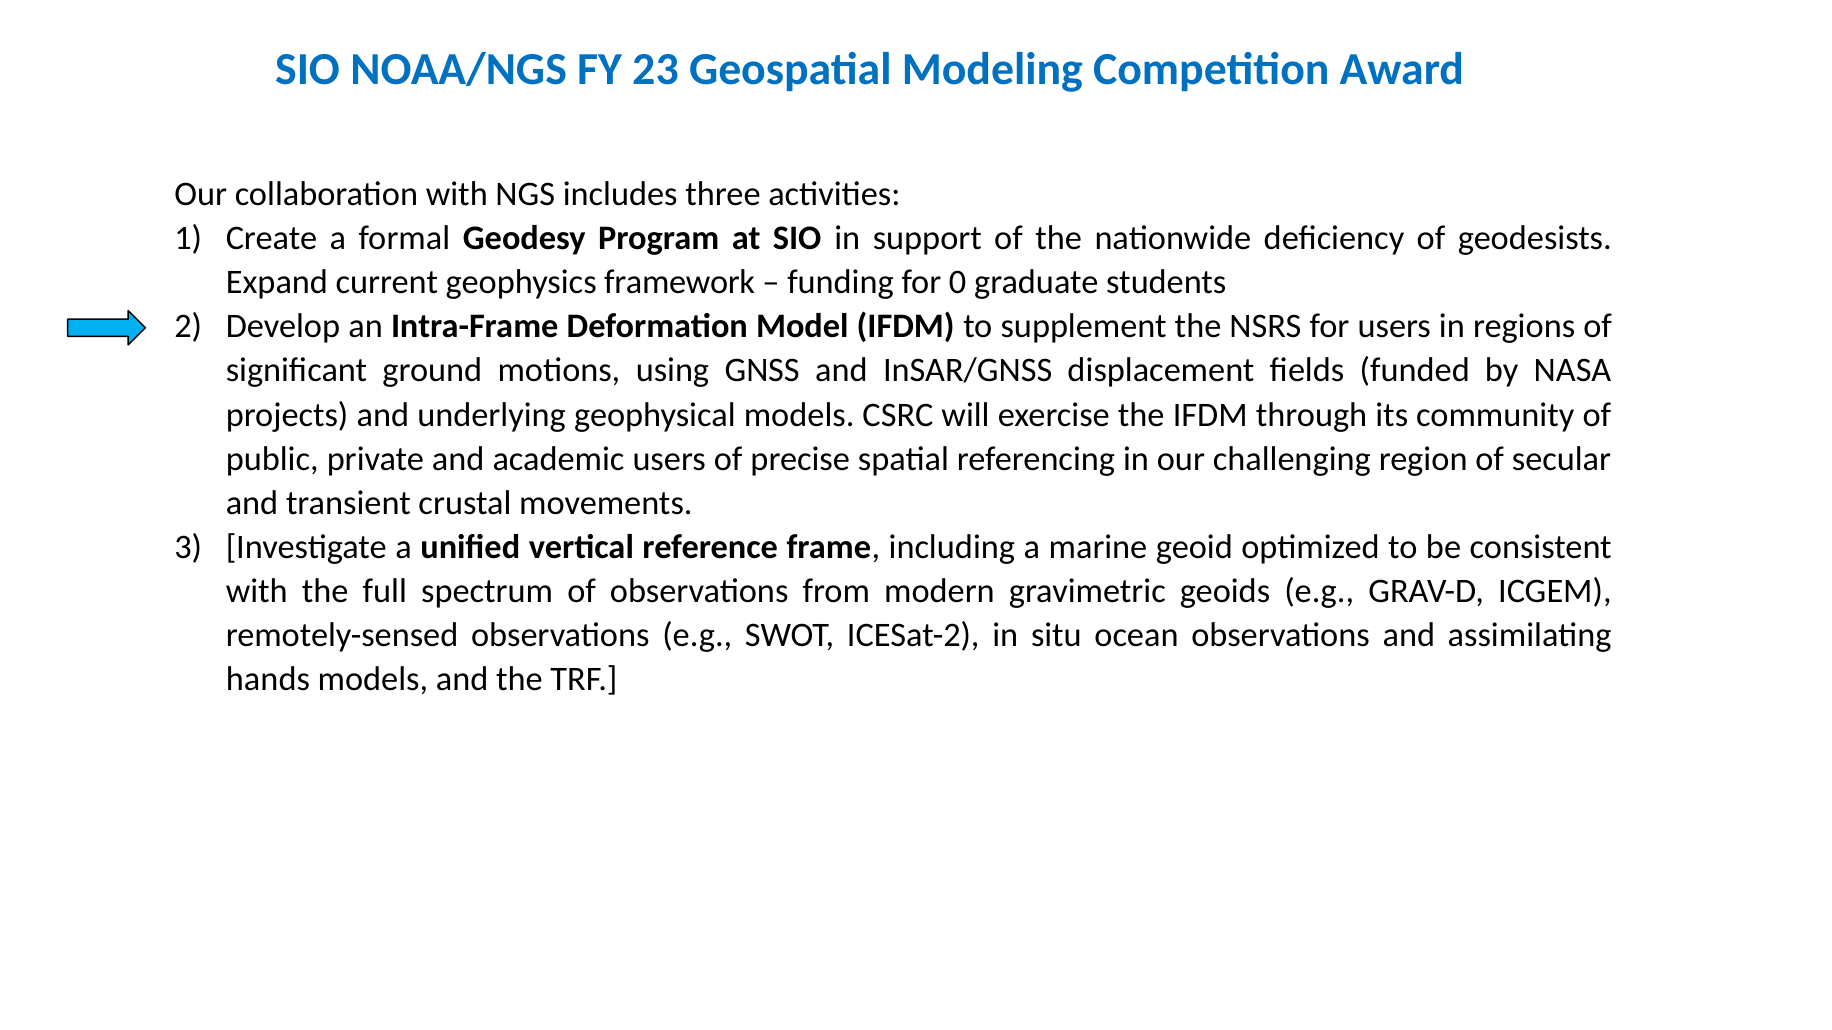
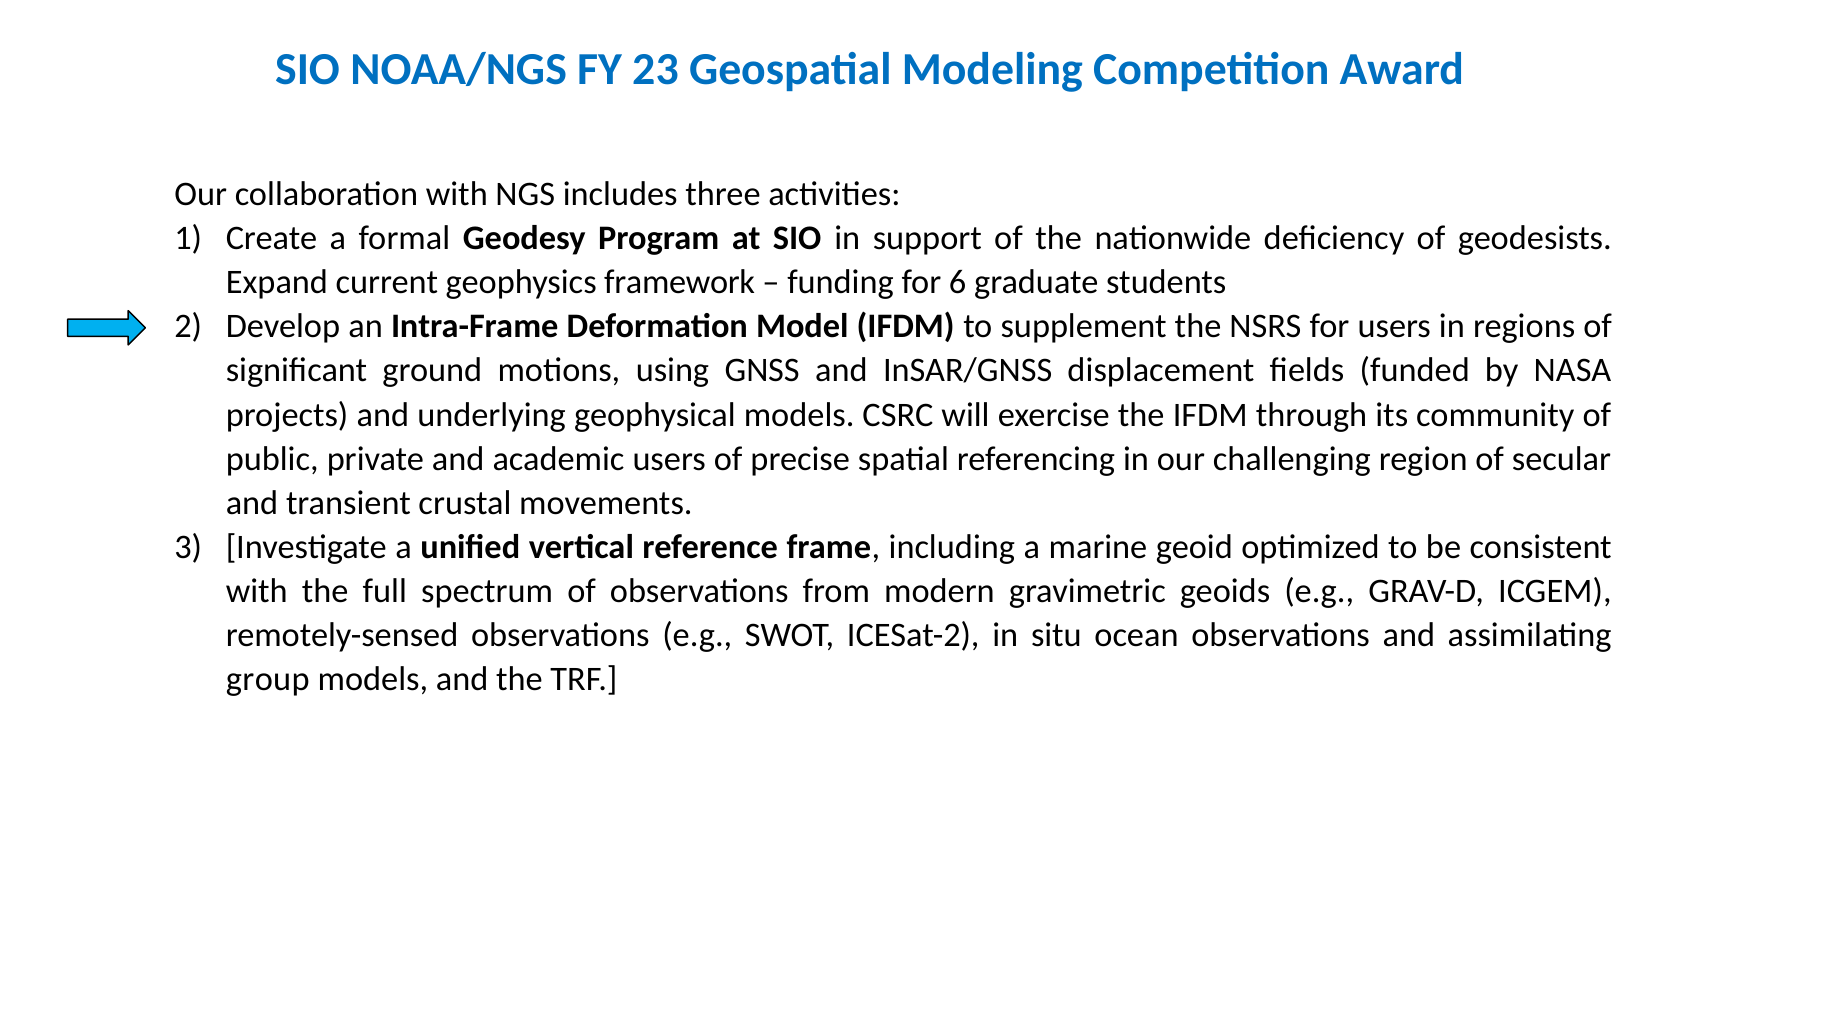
0: 0 -> 6
hands: hands -> group
